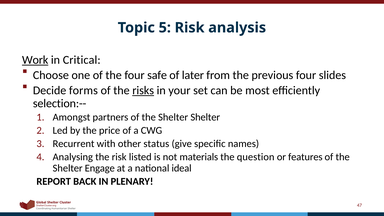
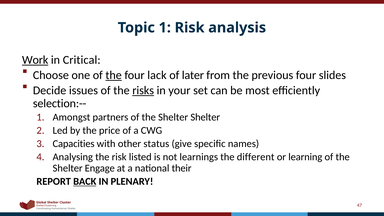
Topic 5: 5 -> 1
the at (114, 75) underline: none -> present
safe: safe -> lack
forms: forms -> issues
Recurrent: Recurrent -> Capacities
materials: materials -> learnings
question: question -> different
features: features -> learning
ideal: ideal -> their
BACK underline: none -> present
